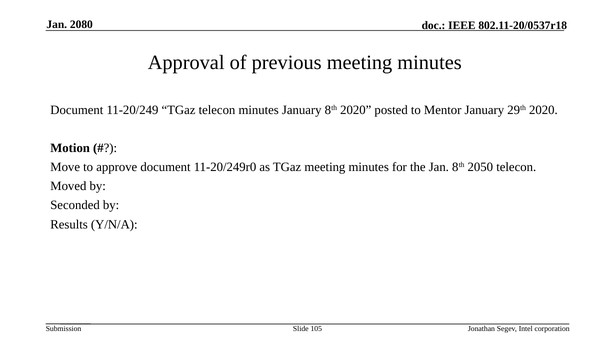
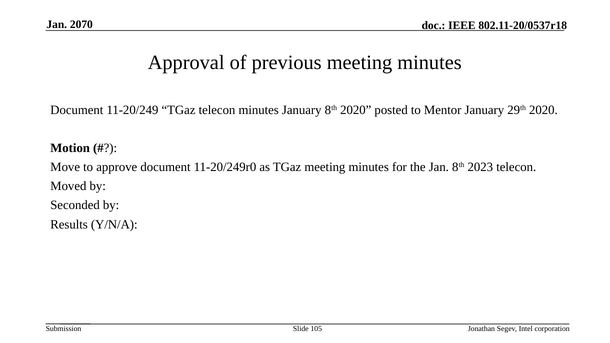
2080: 2080 -> 2070
2050: 2050 -> 2023
